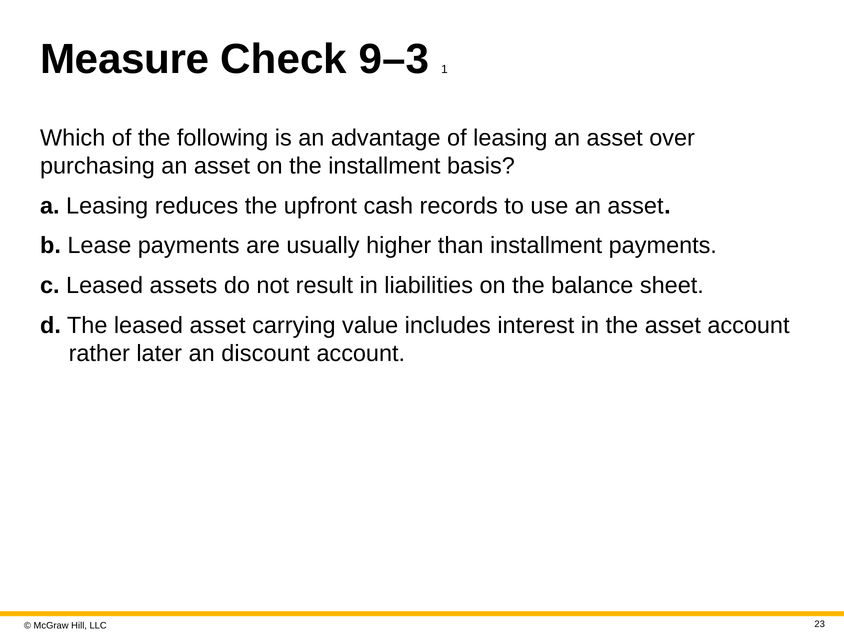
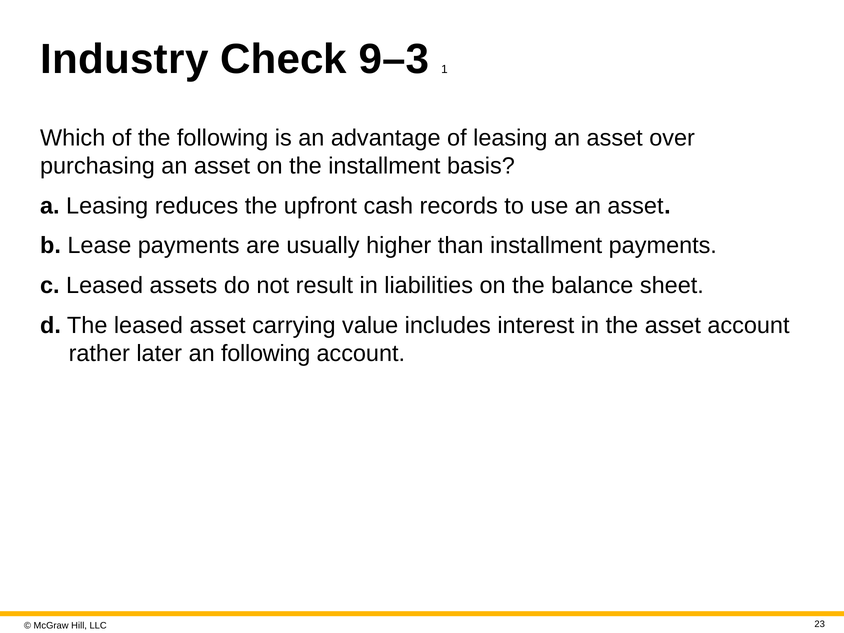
Measure: Measure -> Industry
an discount: discount -> following
